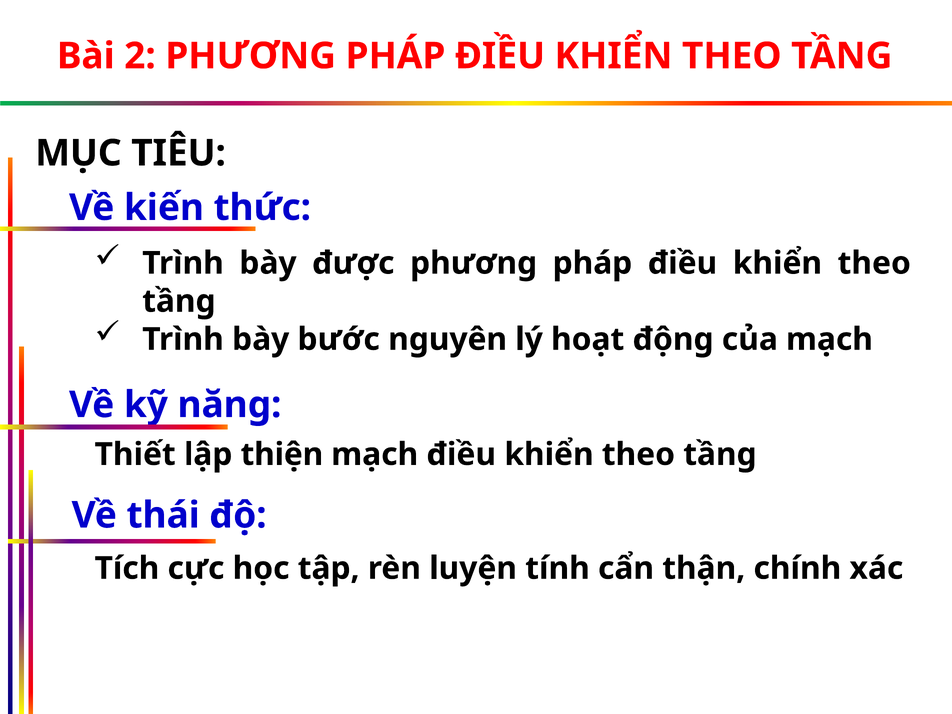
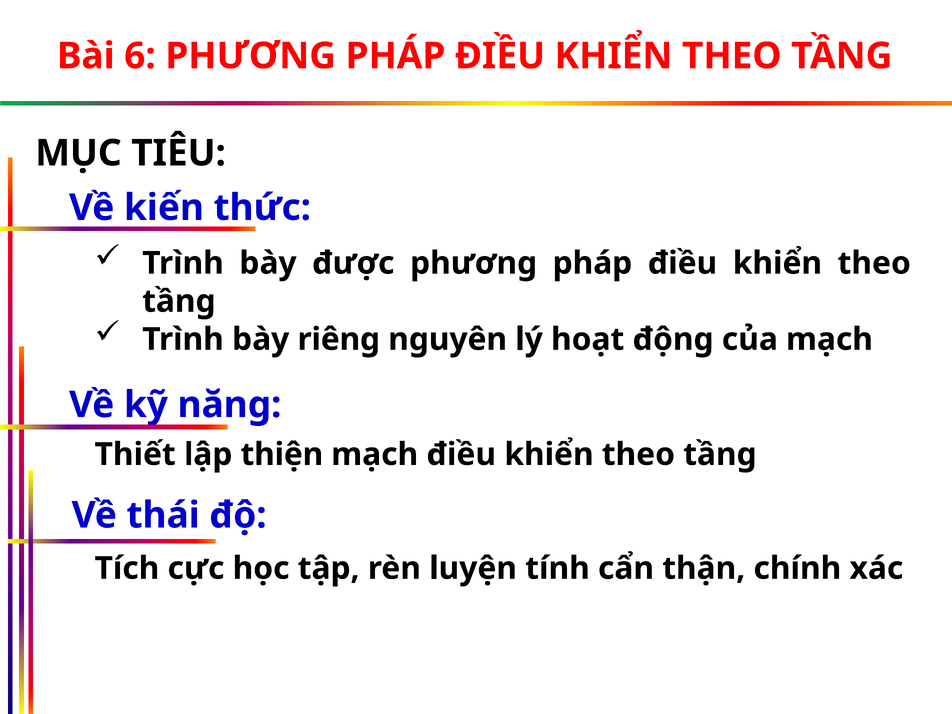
2: 2 -> 6
bước: bước -> riêng
